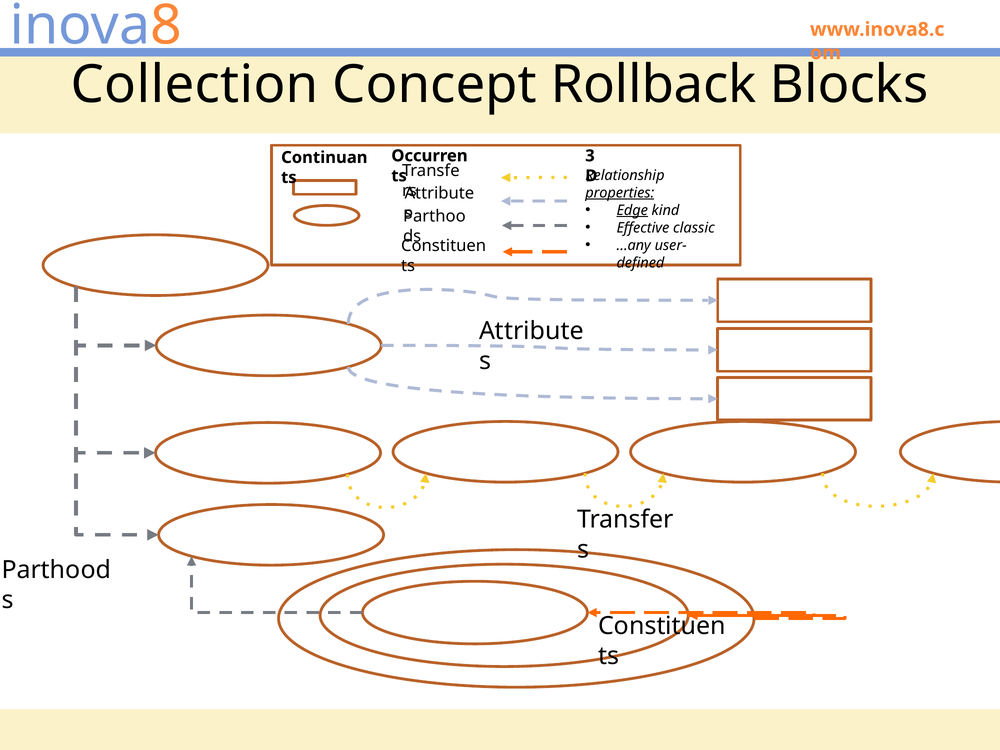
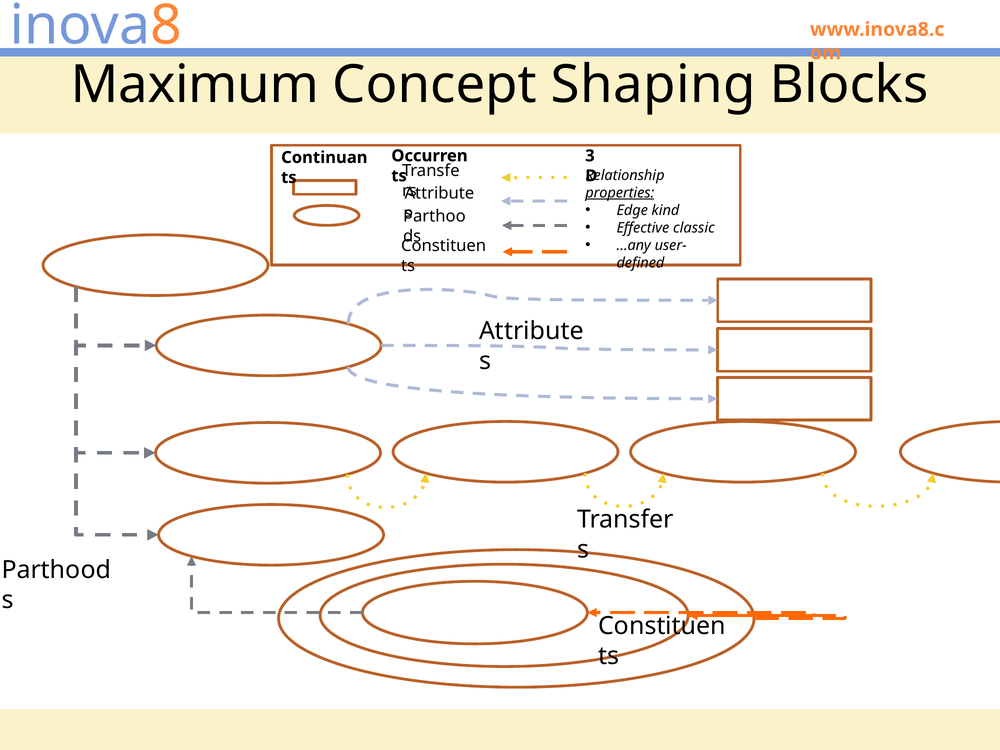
Collection: Collection -> Maximum
Rollback: Rollback -> Shaping
Edge underline: present -> none
